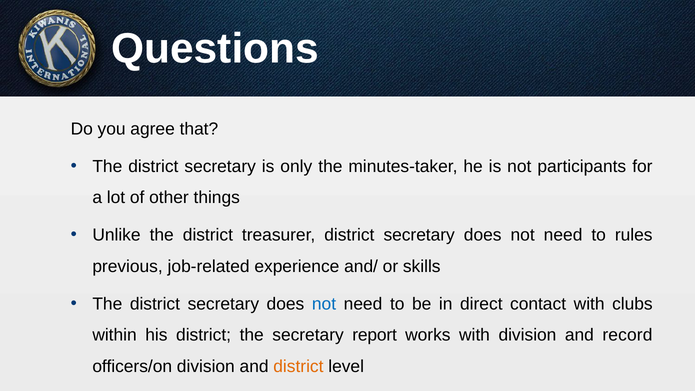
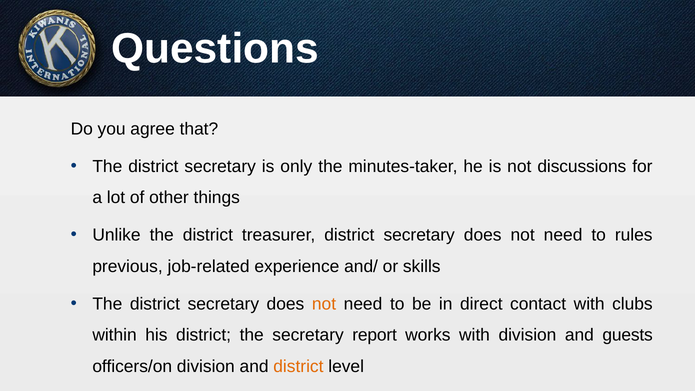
participants: participants -> discussions
not at (324, 304) colour: blue -> orange
record: record -> guests
